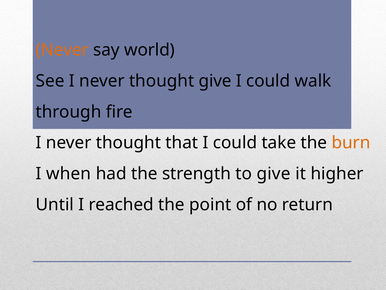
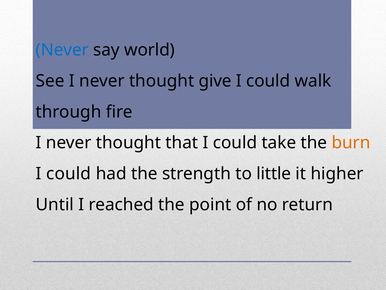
Never at (62, 50) colour: orange -> blue
when at (69, 173): when -> could
to give: give -> little
